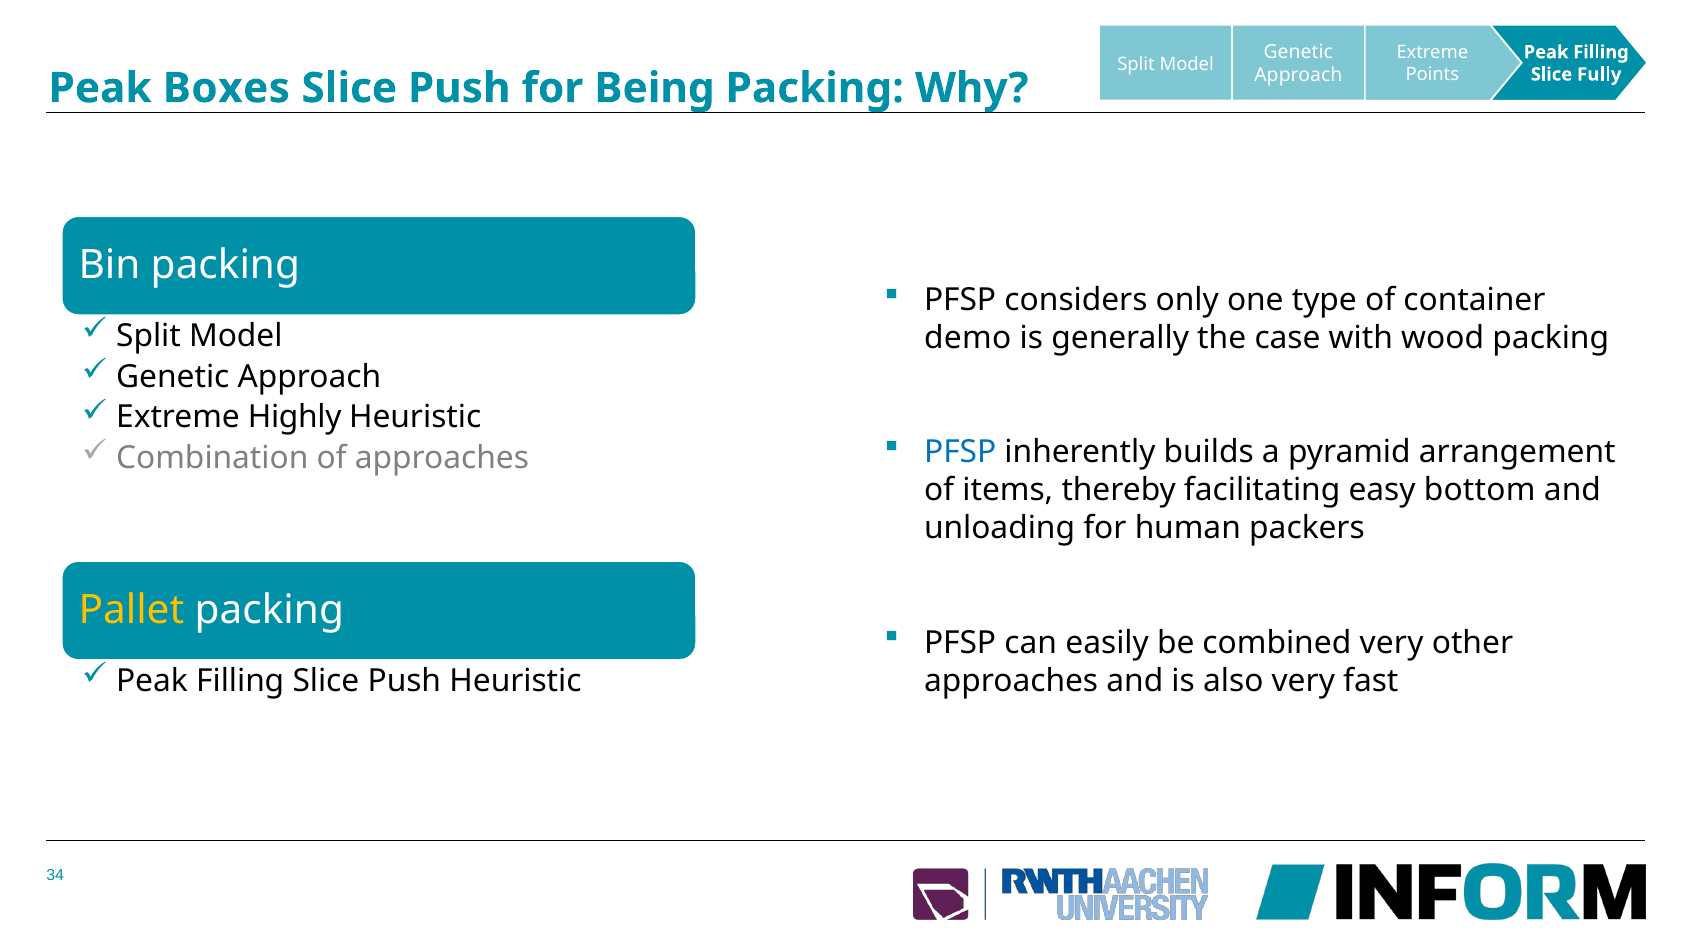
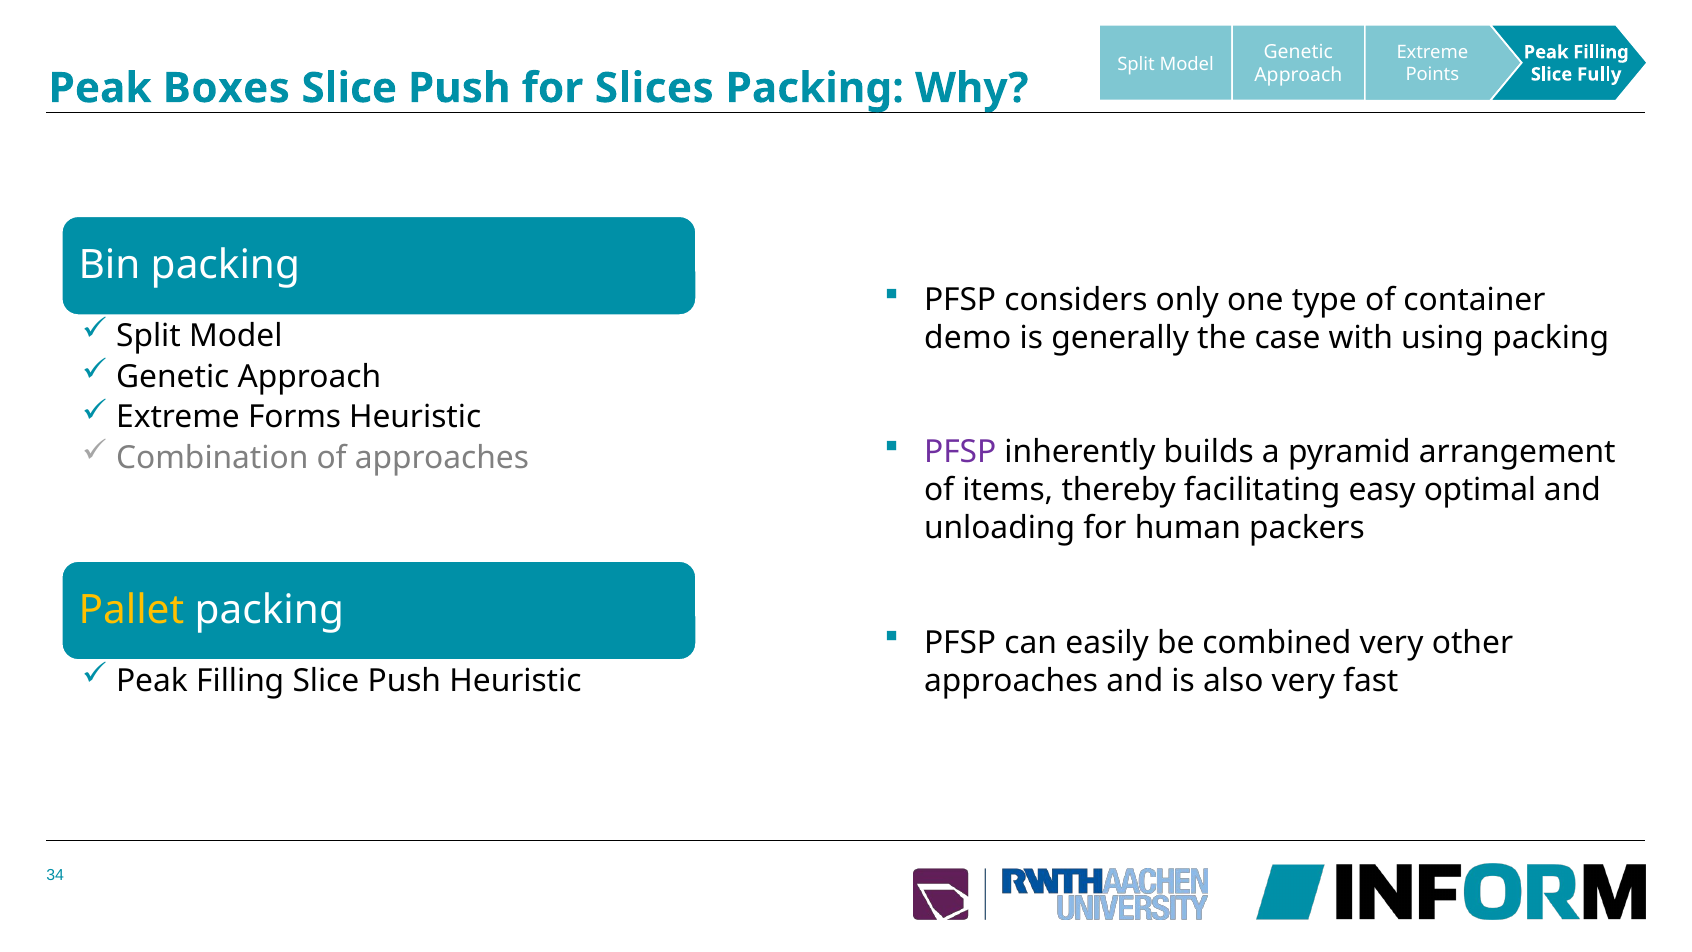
Being: Being -> Slices
wood: wood -> using
Highly: Highly -> Forms
PFSP at (960, 452) colour: blue -> purple
bottom: bottom -> optimal
